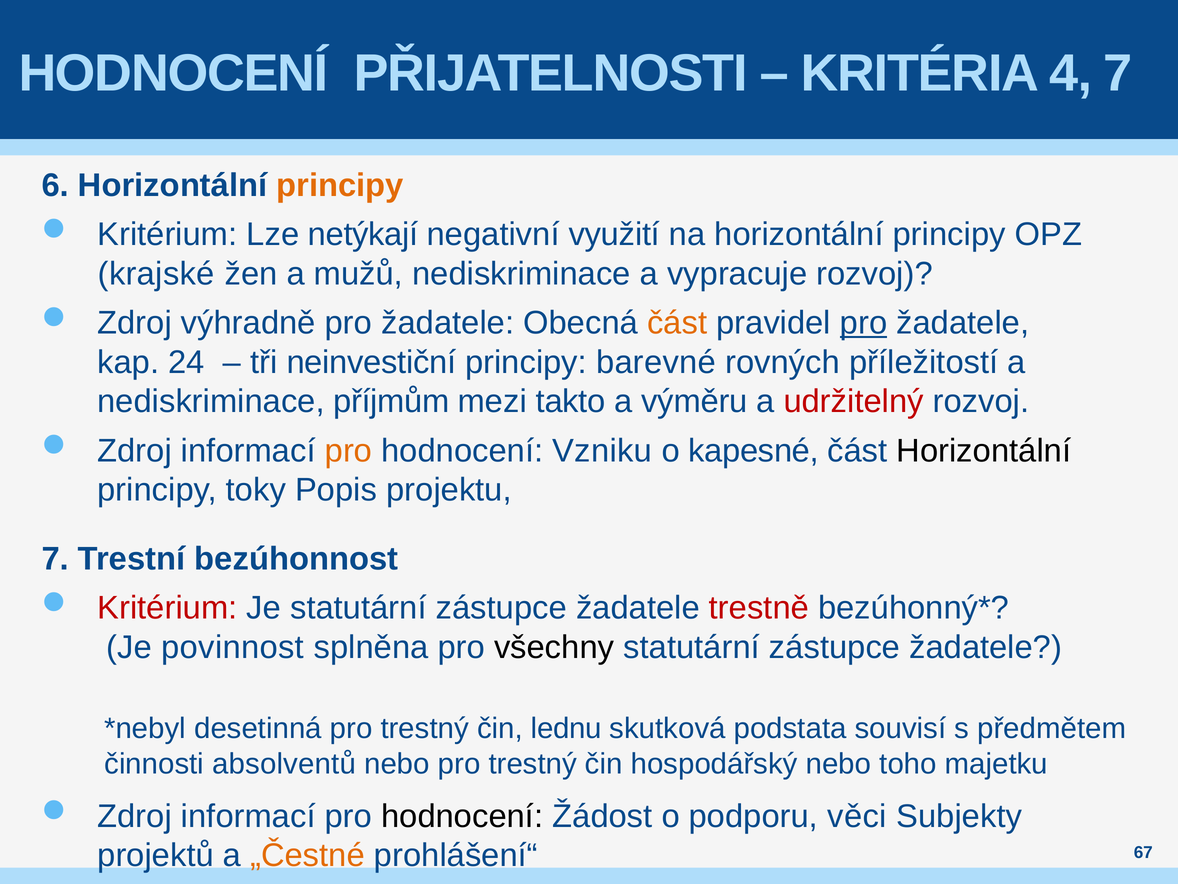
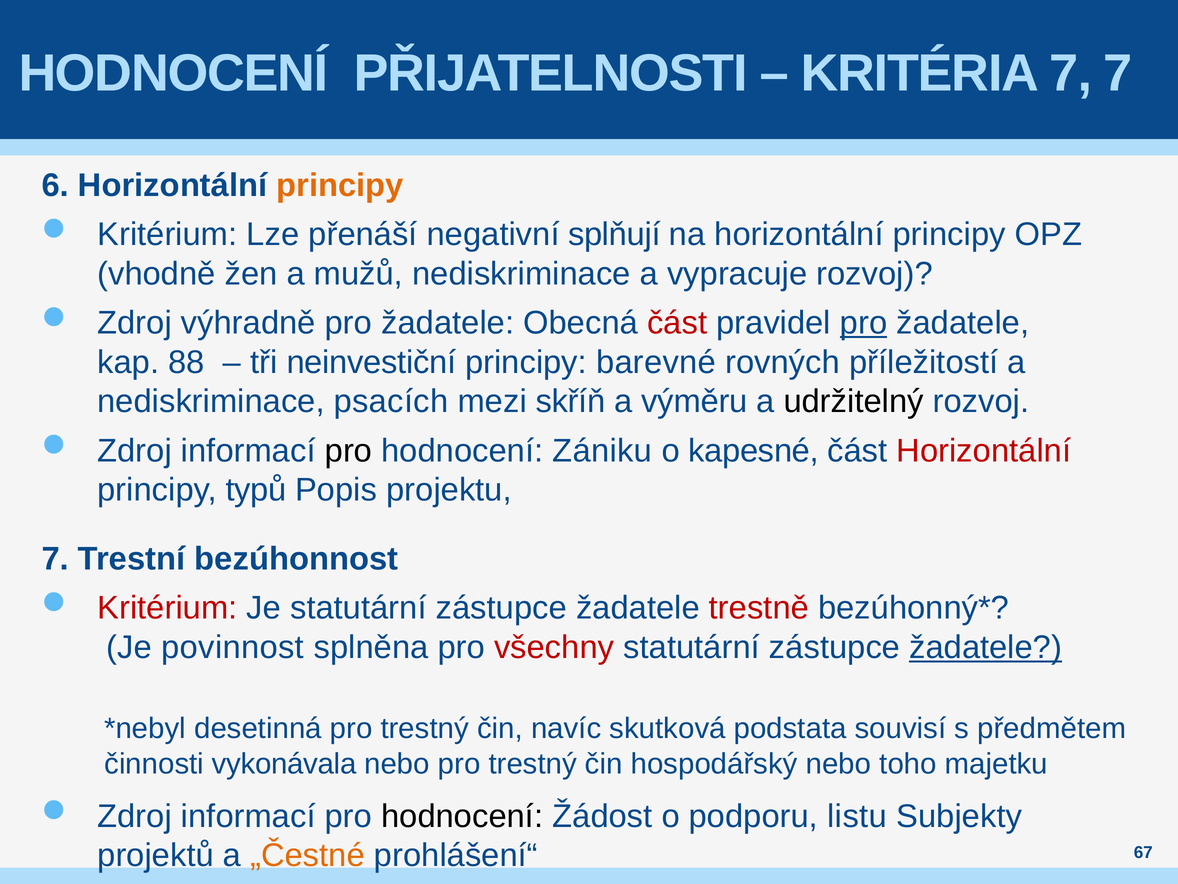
KRITÉRIA 4: 4 -> 7
netýkají: netýkají -> přenáší
využití: využití -> splňují
krajské: krajské -> vhodně
část at (677, 323) colour: orange -> red
24: 24 -> 88
příjmům: příjmům -> psacích
takto: takto -> skříň
udržitelný colour: red -> black
pro at (348, 451) colour: orange -> black
Vzniku: Vzniku -> Zániku
Horizontální at (984, 451) colour: black -> red
toky: toky -> typů
všechny colour: black -> red
žadatele at (986, 647) underline: none -> present
lednu: lednu -> navíc
absolventů: absolventů -> vykonávala
věci: věci -> listu
